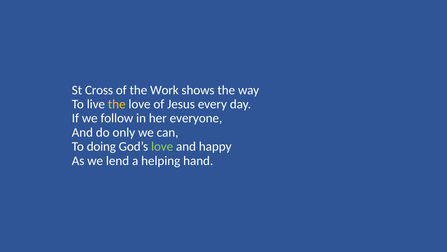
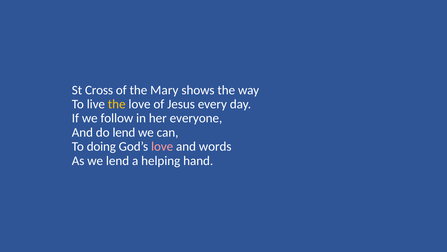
Work: Work -> Mary
do only: only -> lend
love at (162, 146) colour: light green -> pink
happy: happy -> words
